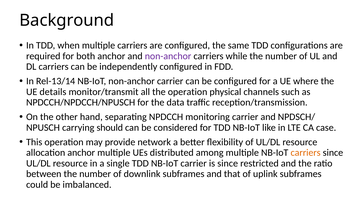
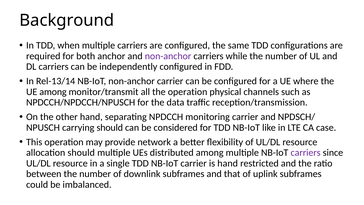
UE details: details -> among
allocation anchor: anchor -> should
carriers at (306, 152) colour: orange -> purple
is since: since -> hand
